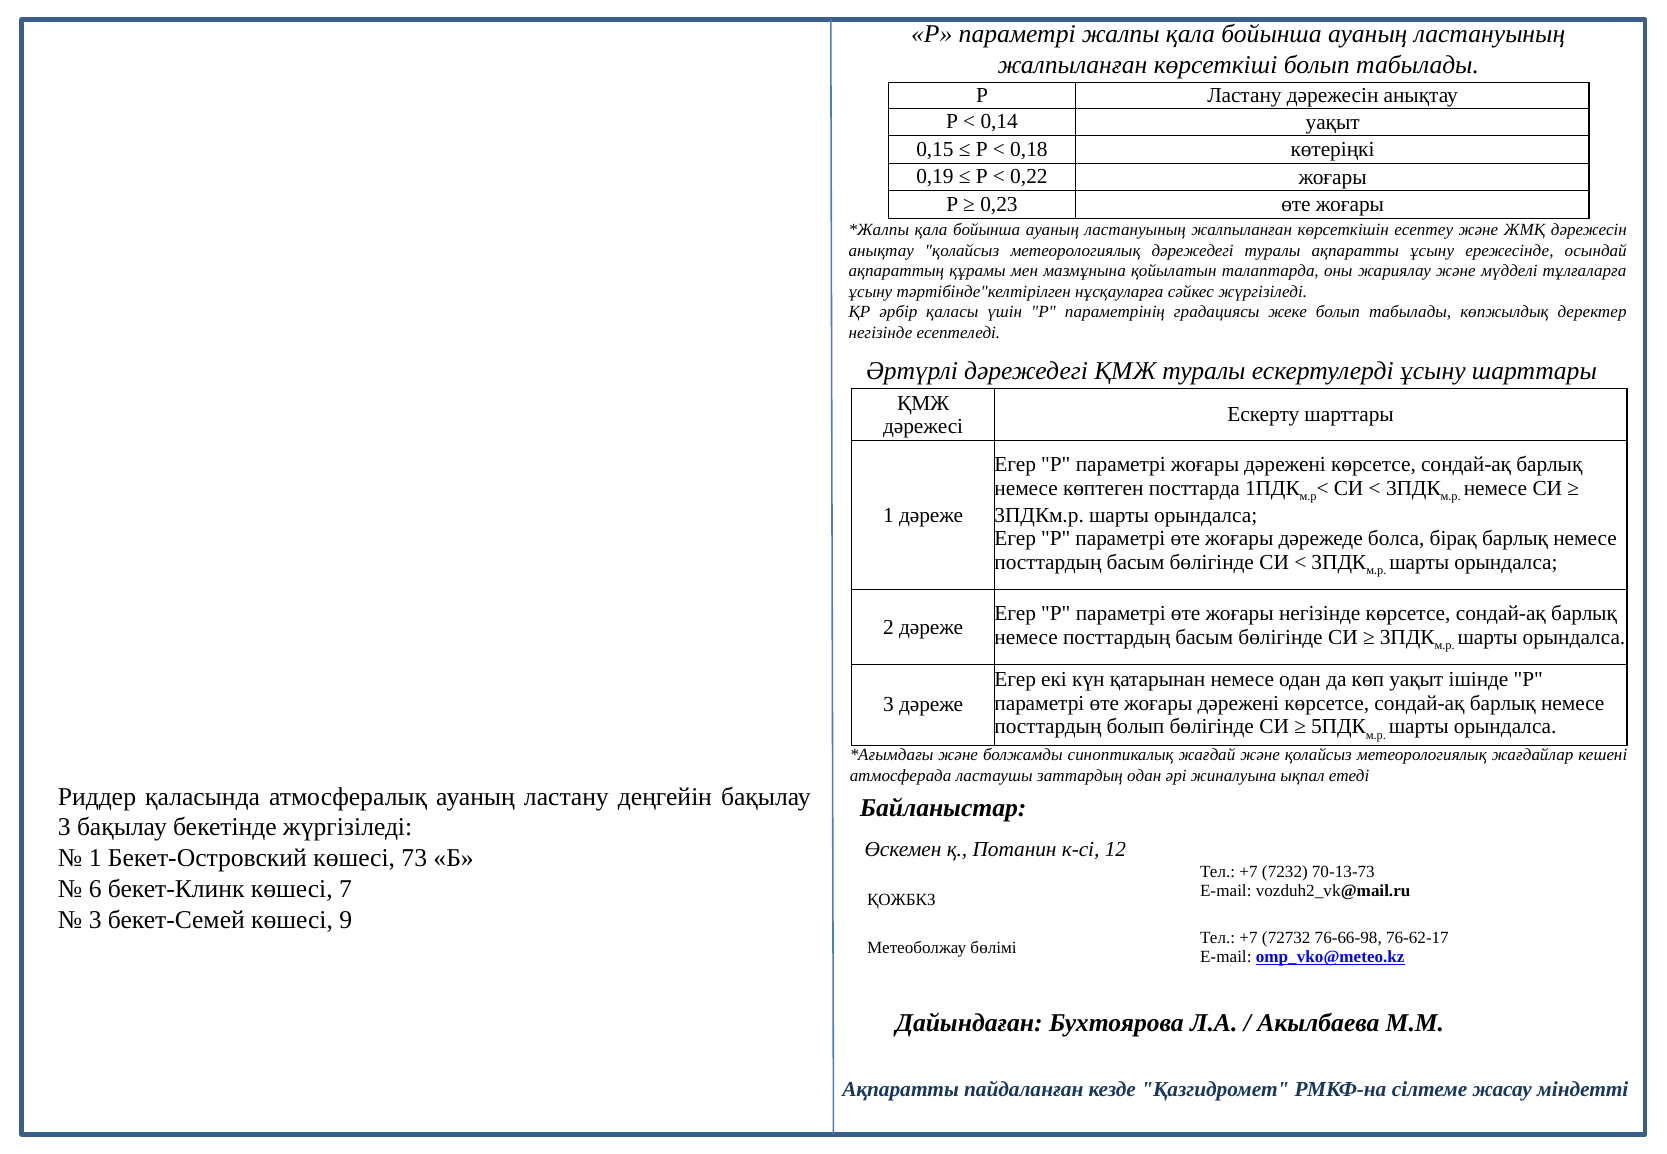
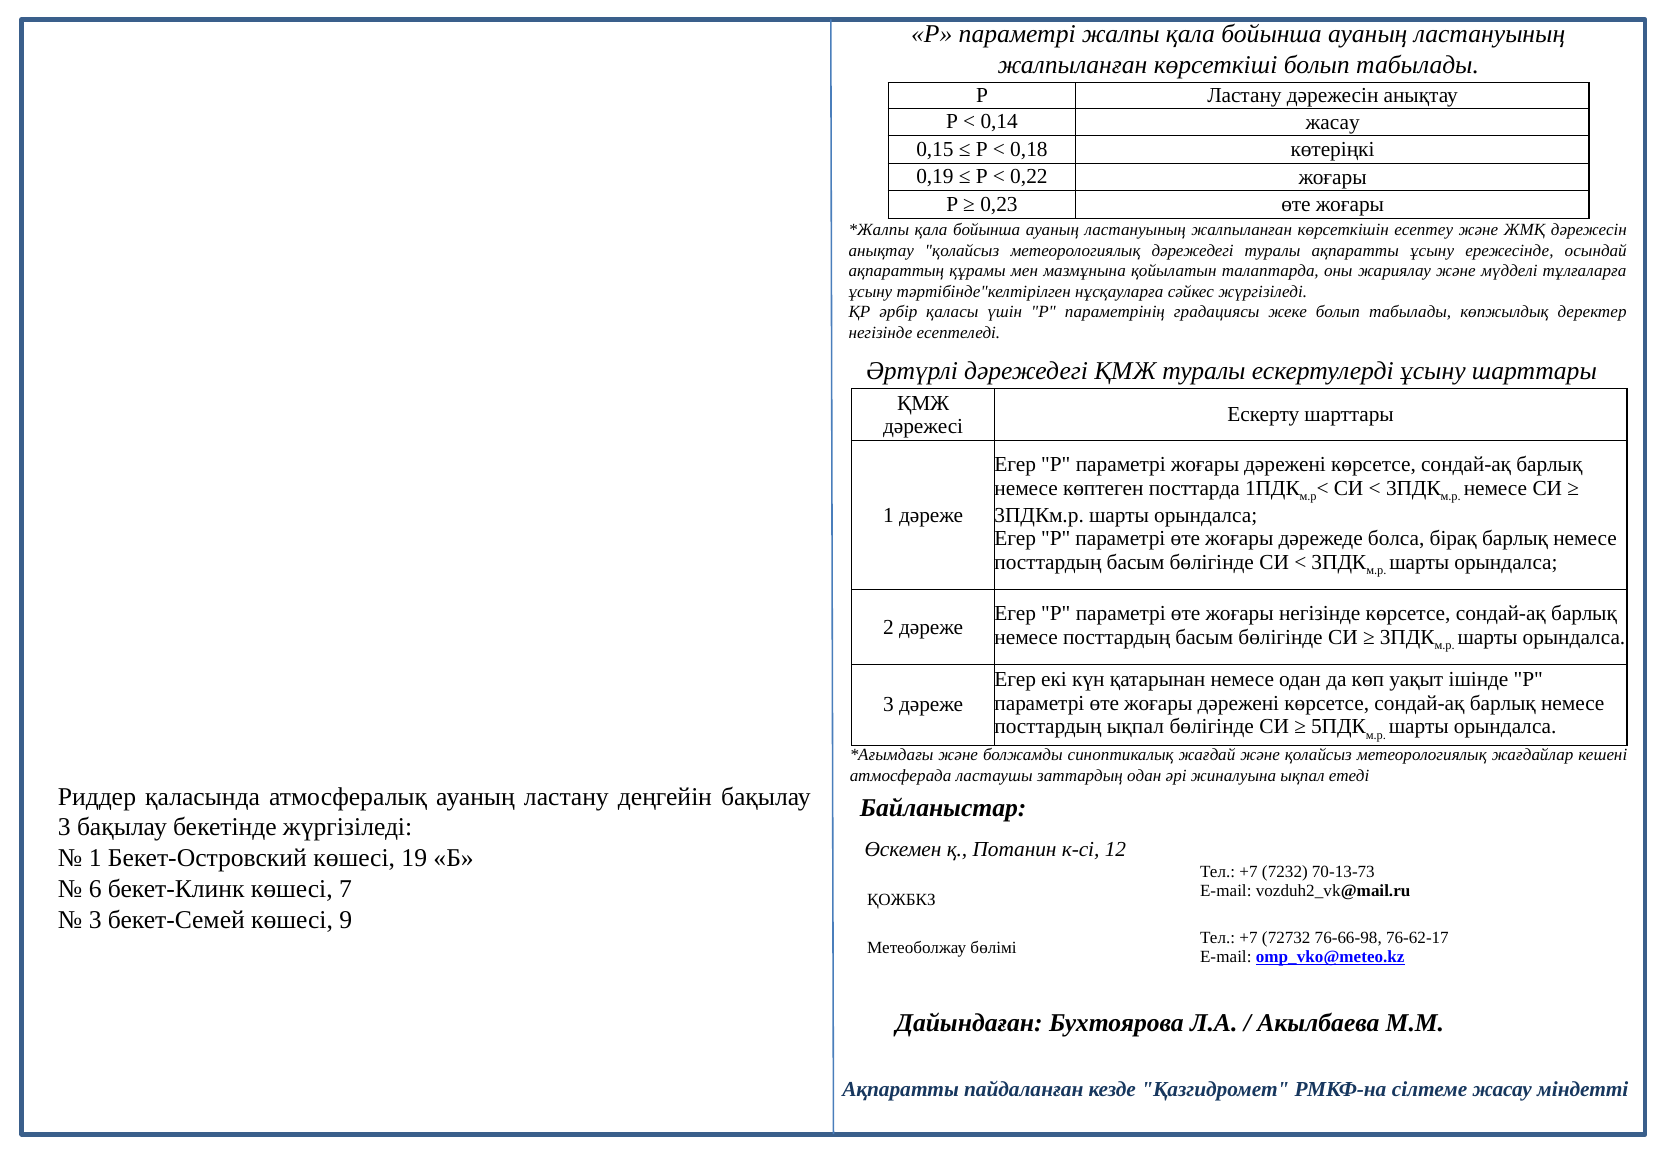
0,14 уақыт: уақыт -> жасау
посттардың болып: болып -> ықпал
73: 73 -> 19
